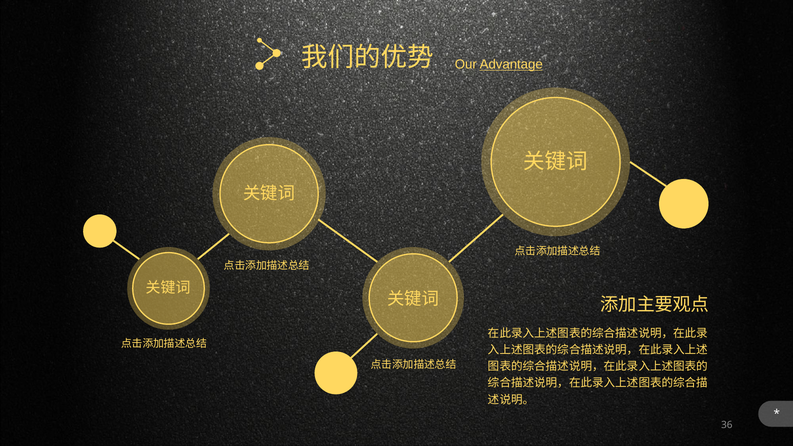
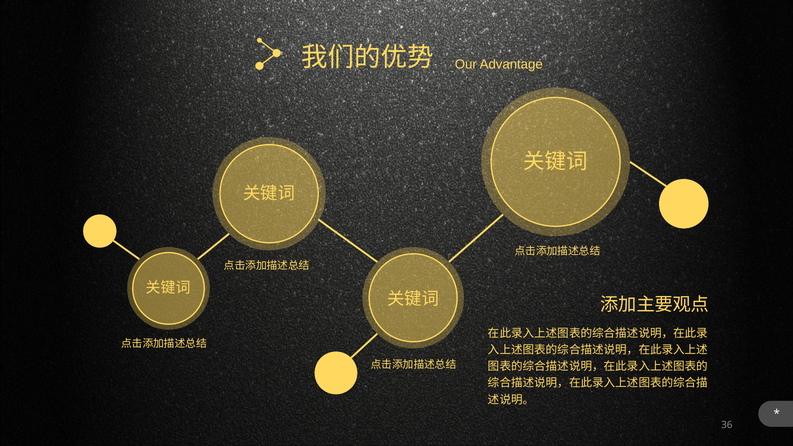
Advantage underline: present -> none
